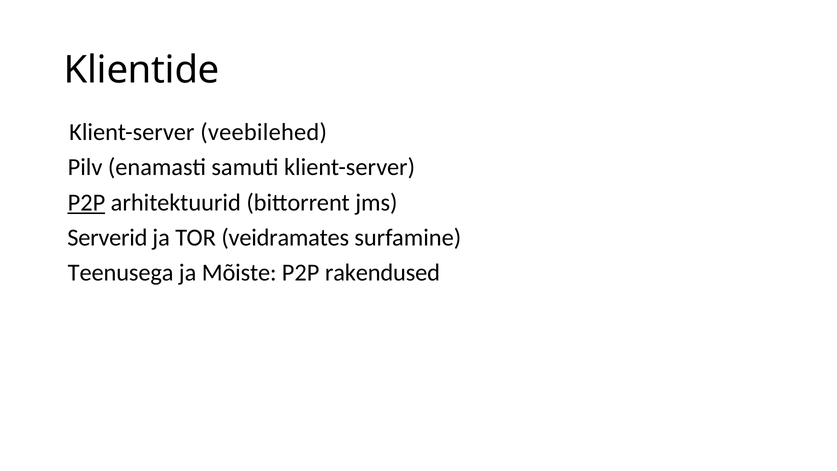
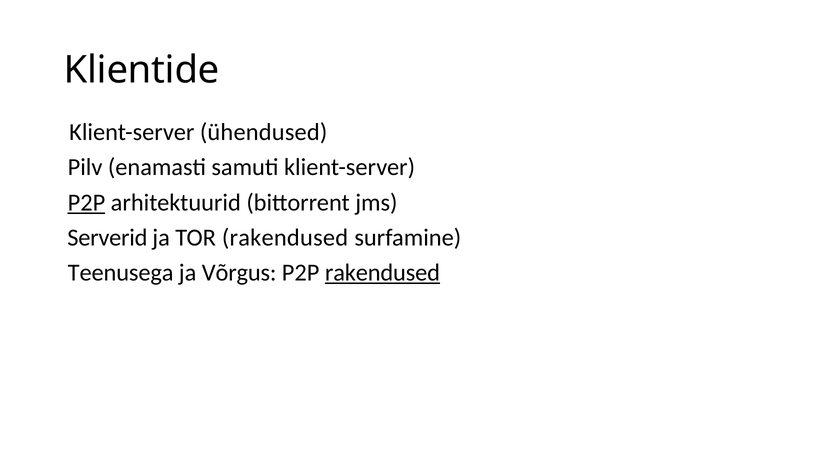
veebilehed: veebilehed -> ühendused
TOR veidramates: veidramates -> rakendused
Mõiste: Mõiste -> Võrgus
rakendused at (382, 273) underline: none -> present
